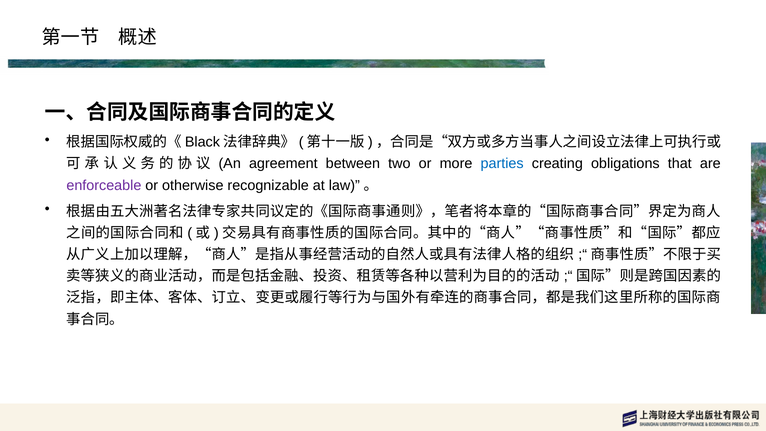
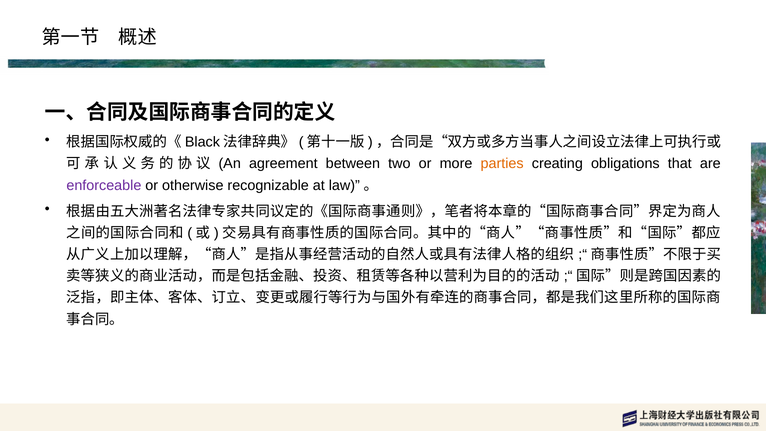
parties colour: blue -> orange
